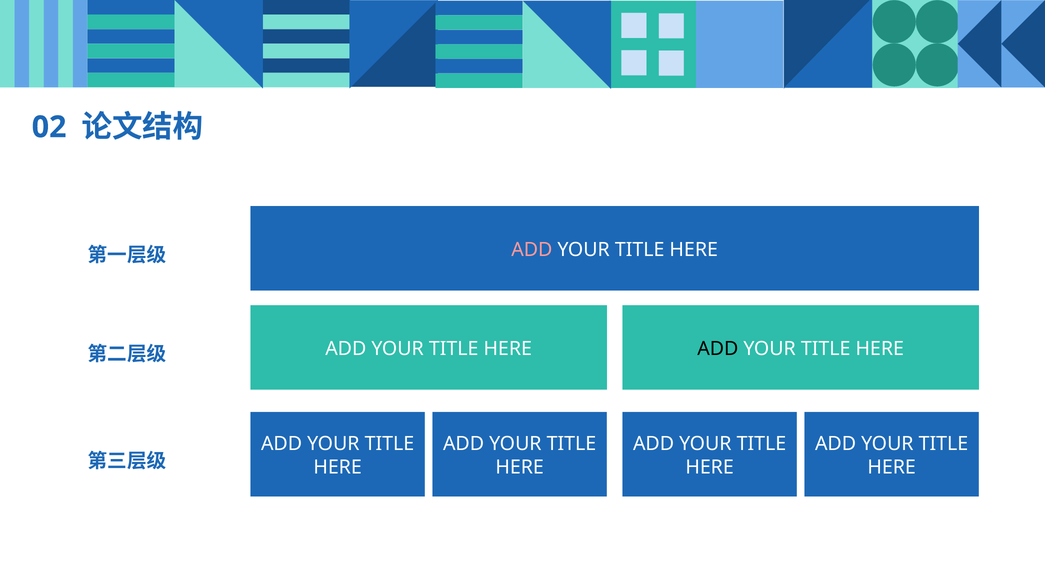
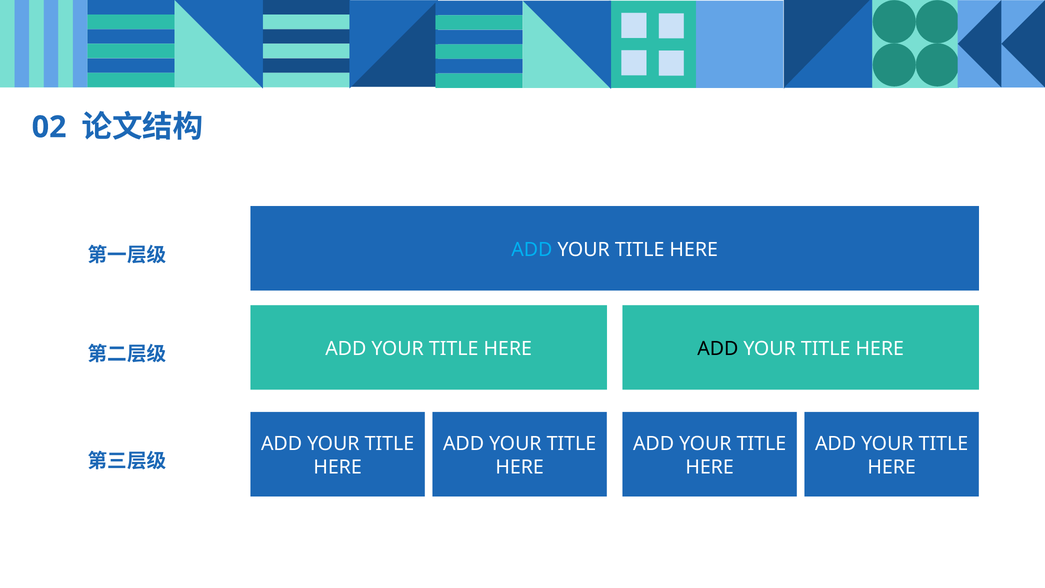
ADD at (532, 250) colour: pink -> light blue
